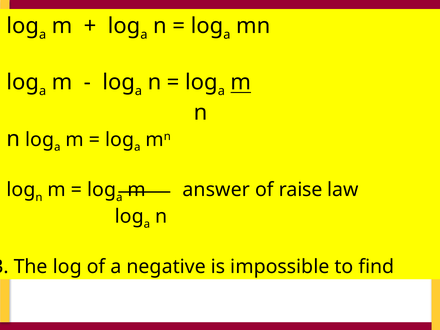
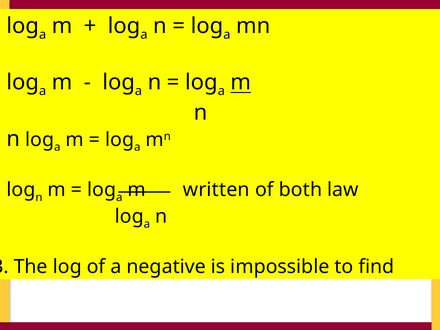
answer: answer -> written
raise: raise -> both
